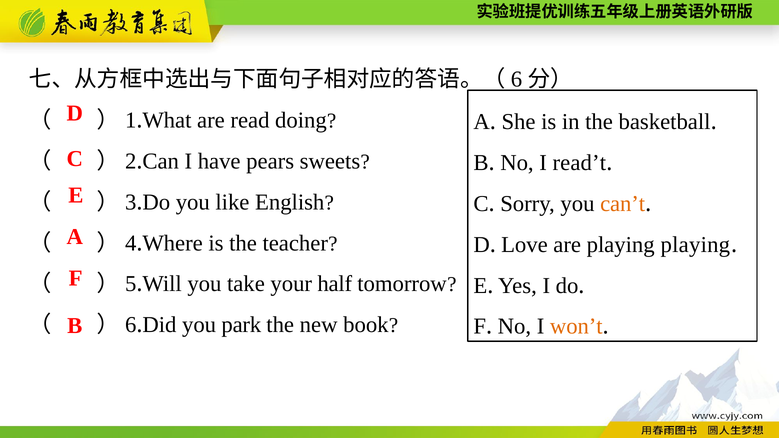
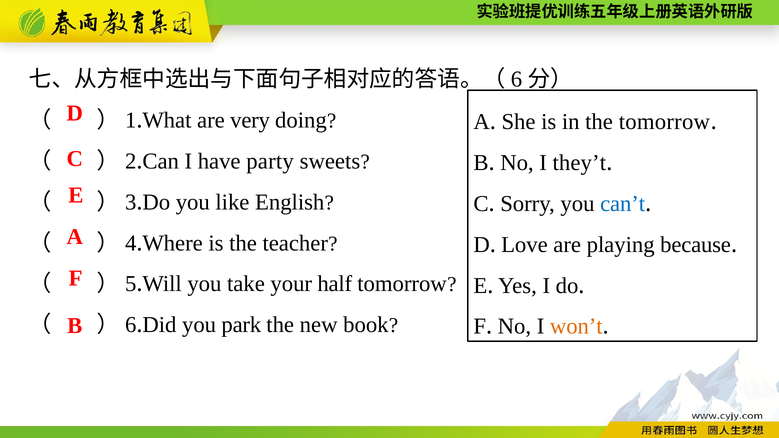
the basketball: basketball -> tomorrow
read: read -> very
read’t: read’t -> they’t
pears: pears -> party
can’t colour: orange -> blue
playing playing: playing -> because
